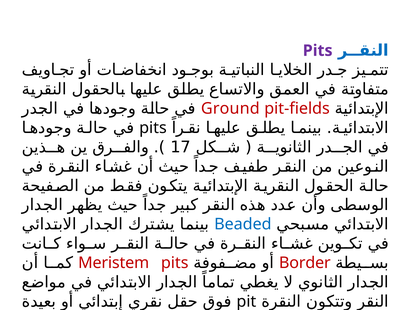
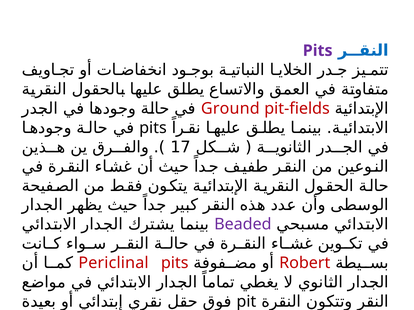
Beaded colour: blue -> purple
Meristem: Meristem -> Periclinal
Border: Border -> Robert
